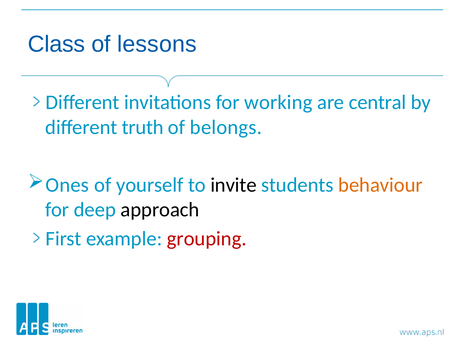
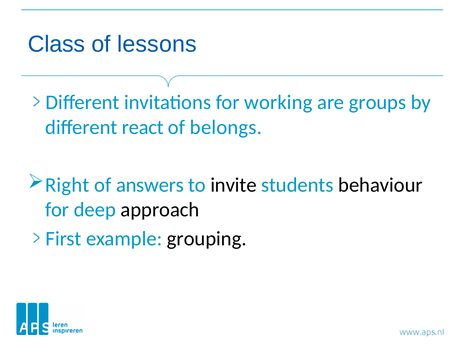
central: central -> groups
truth: truth -> react
Ones: Ones -> Right
yourself: yourself -> answers
behaviour colour: orange -> black
grouping colour: red -> black
